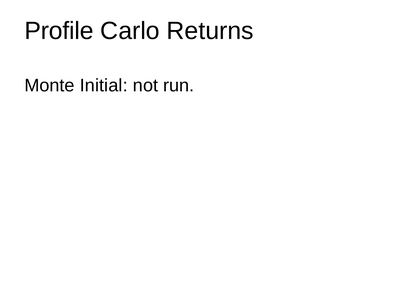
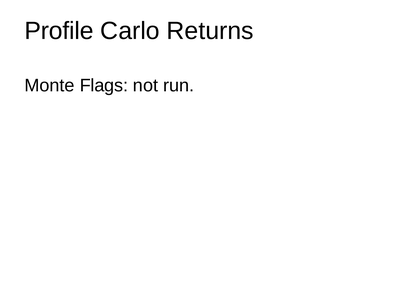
Initial: Initial -> Flags
